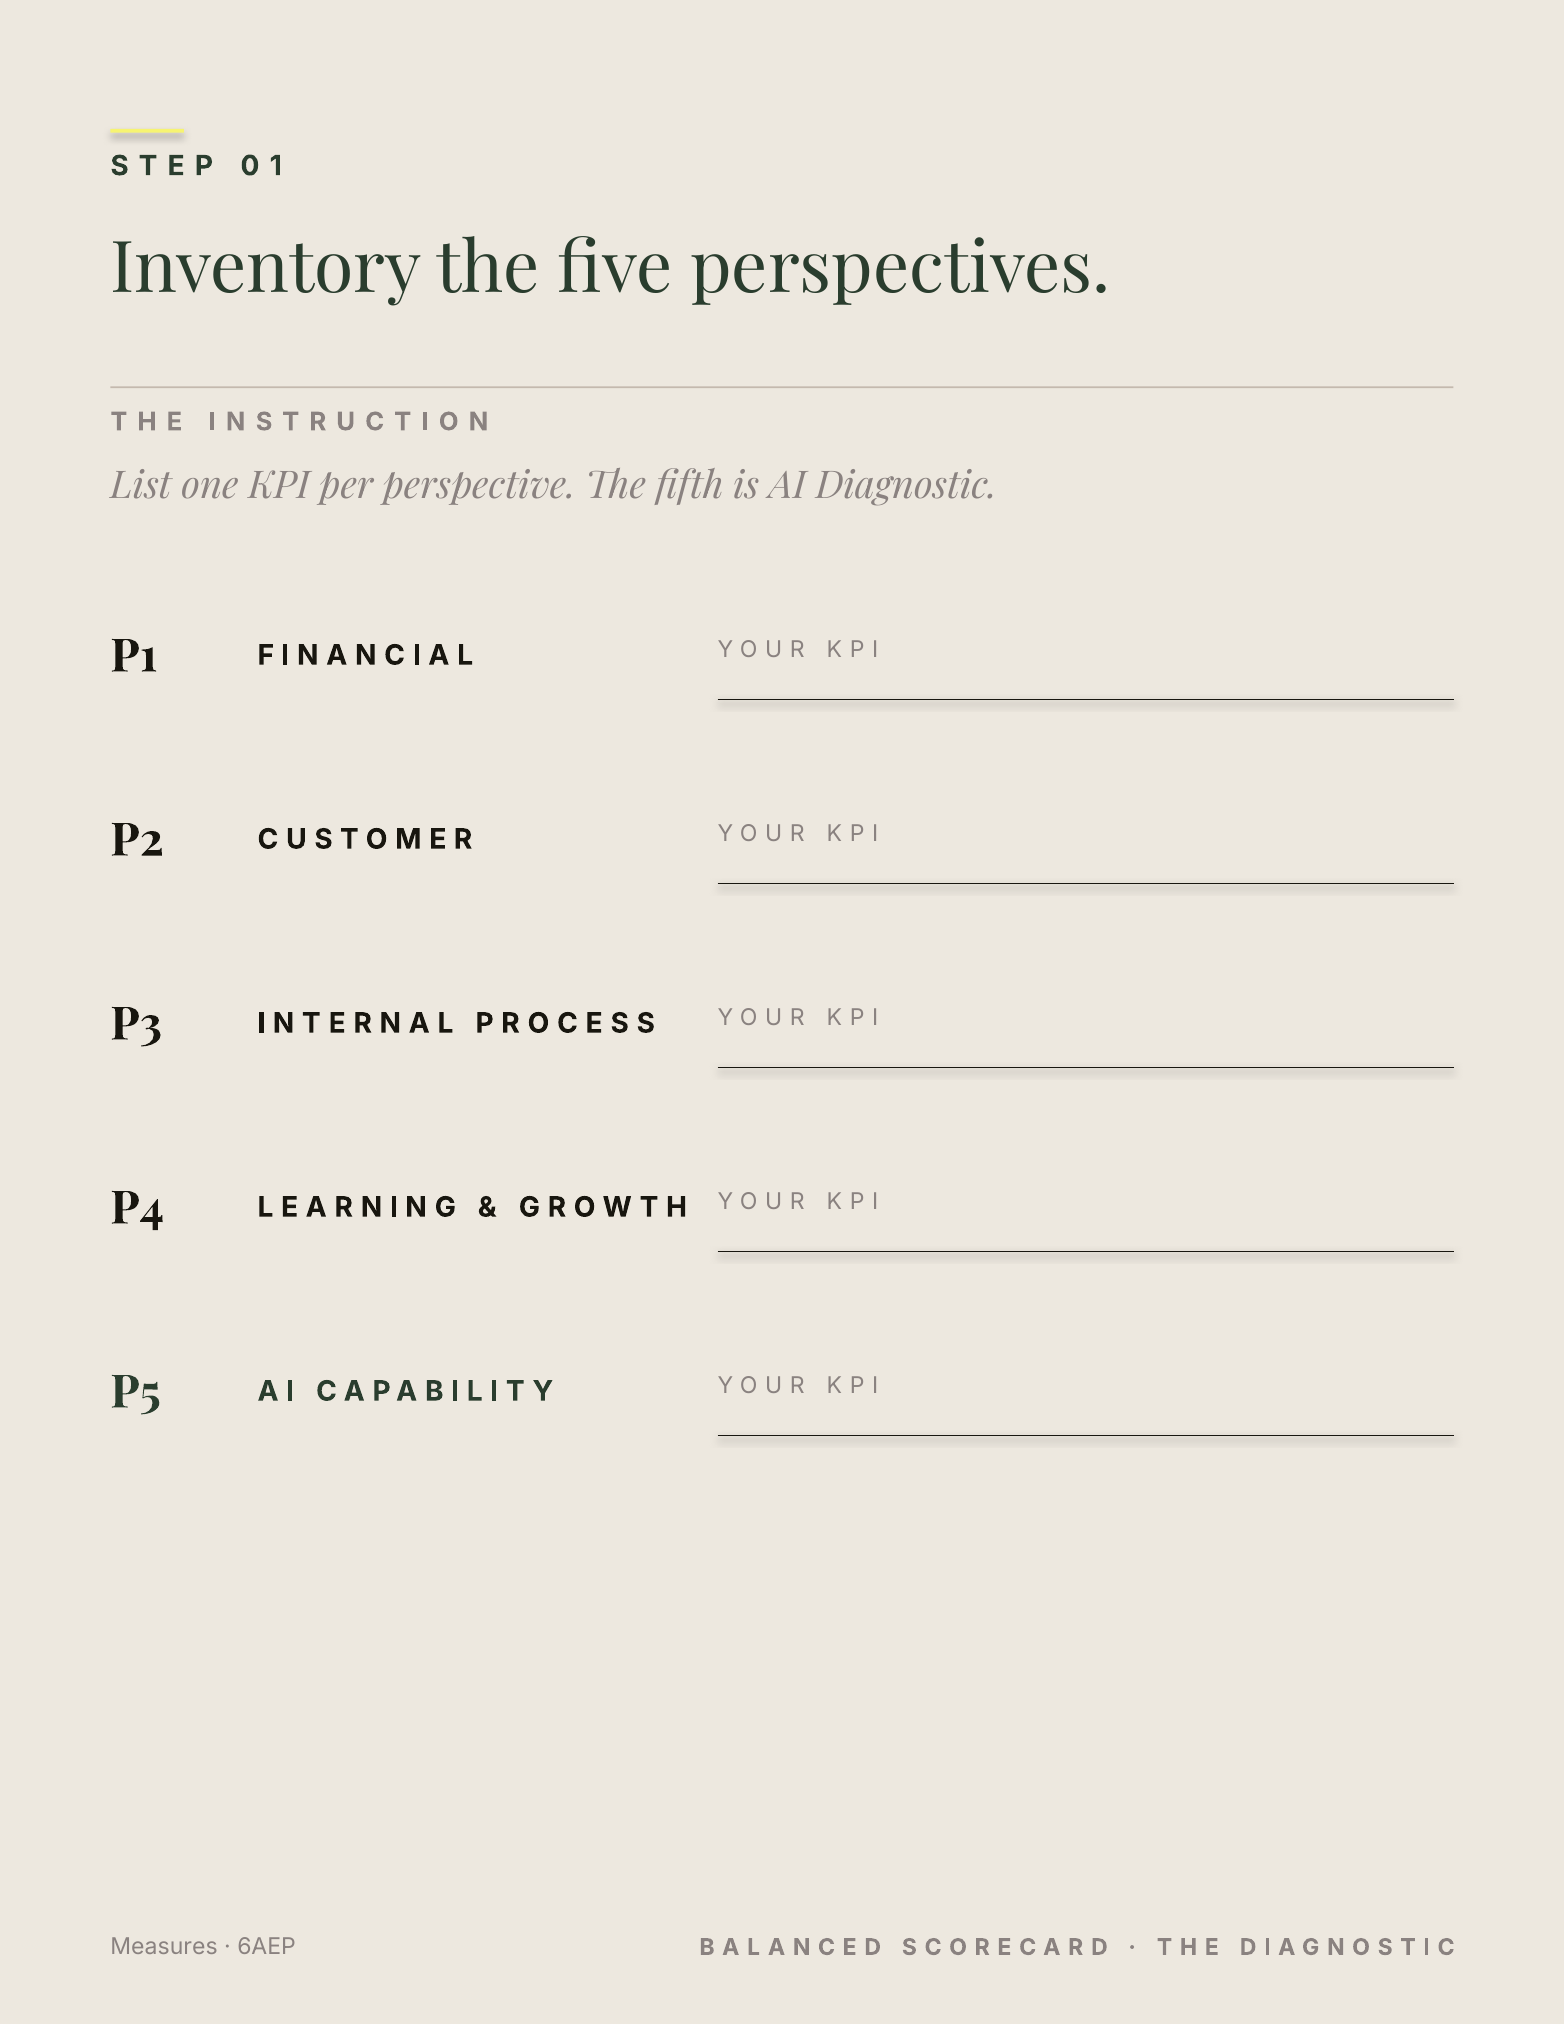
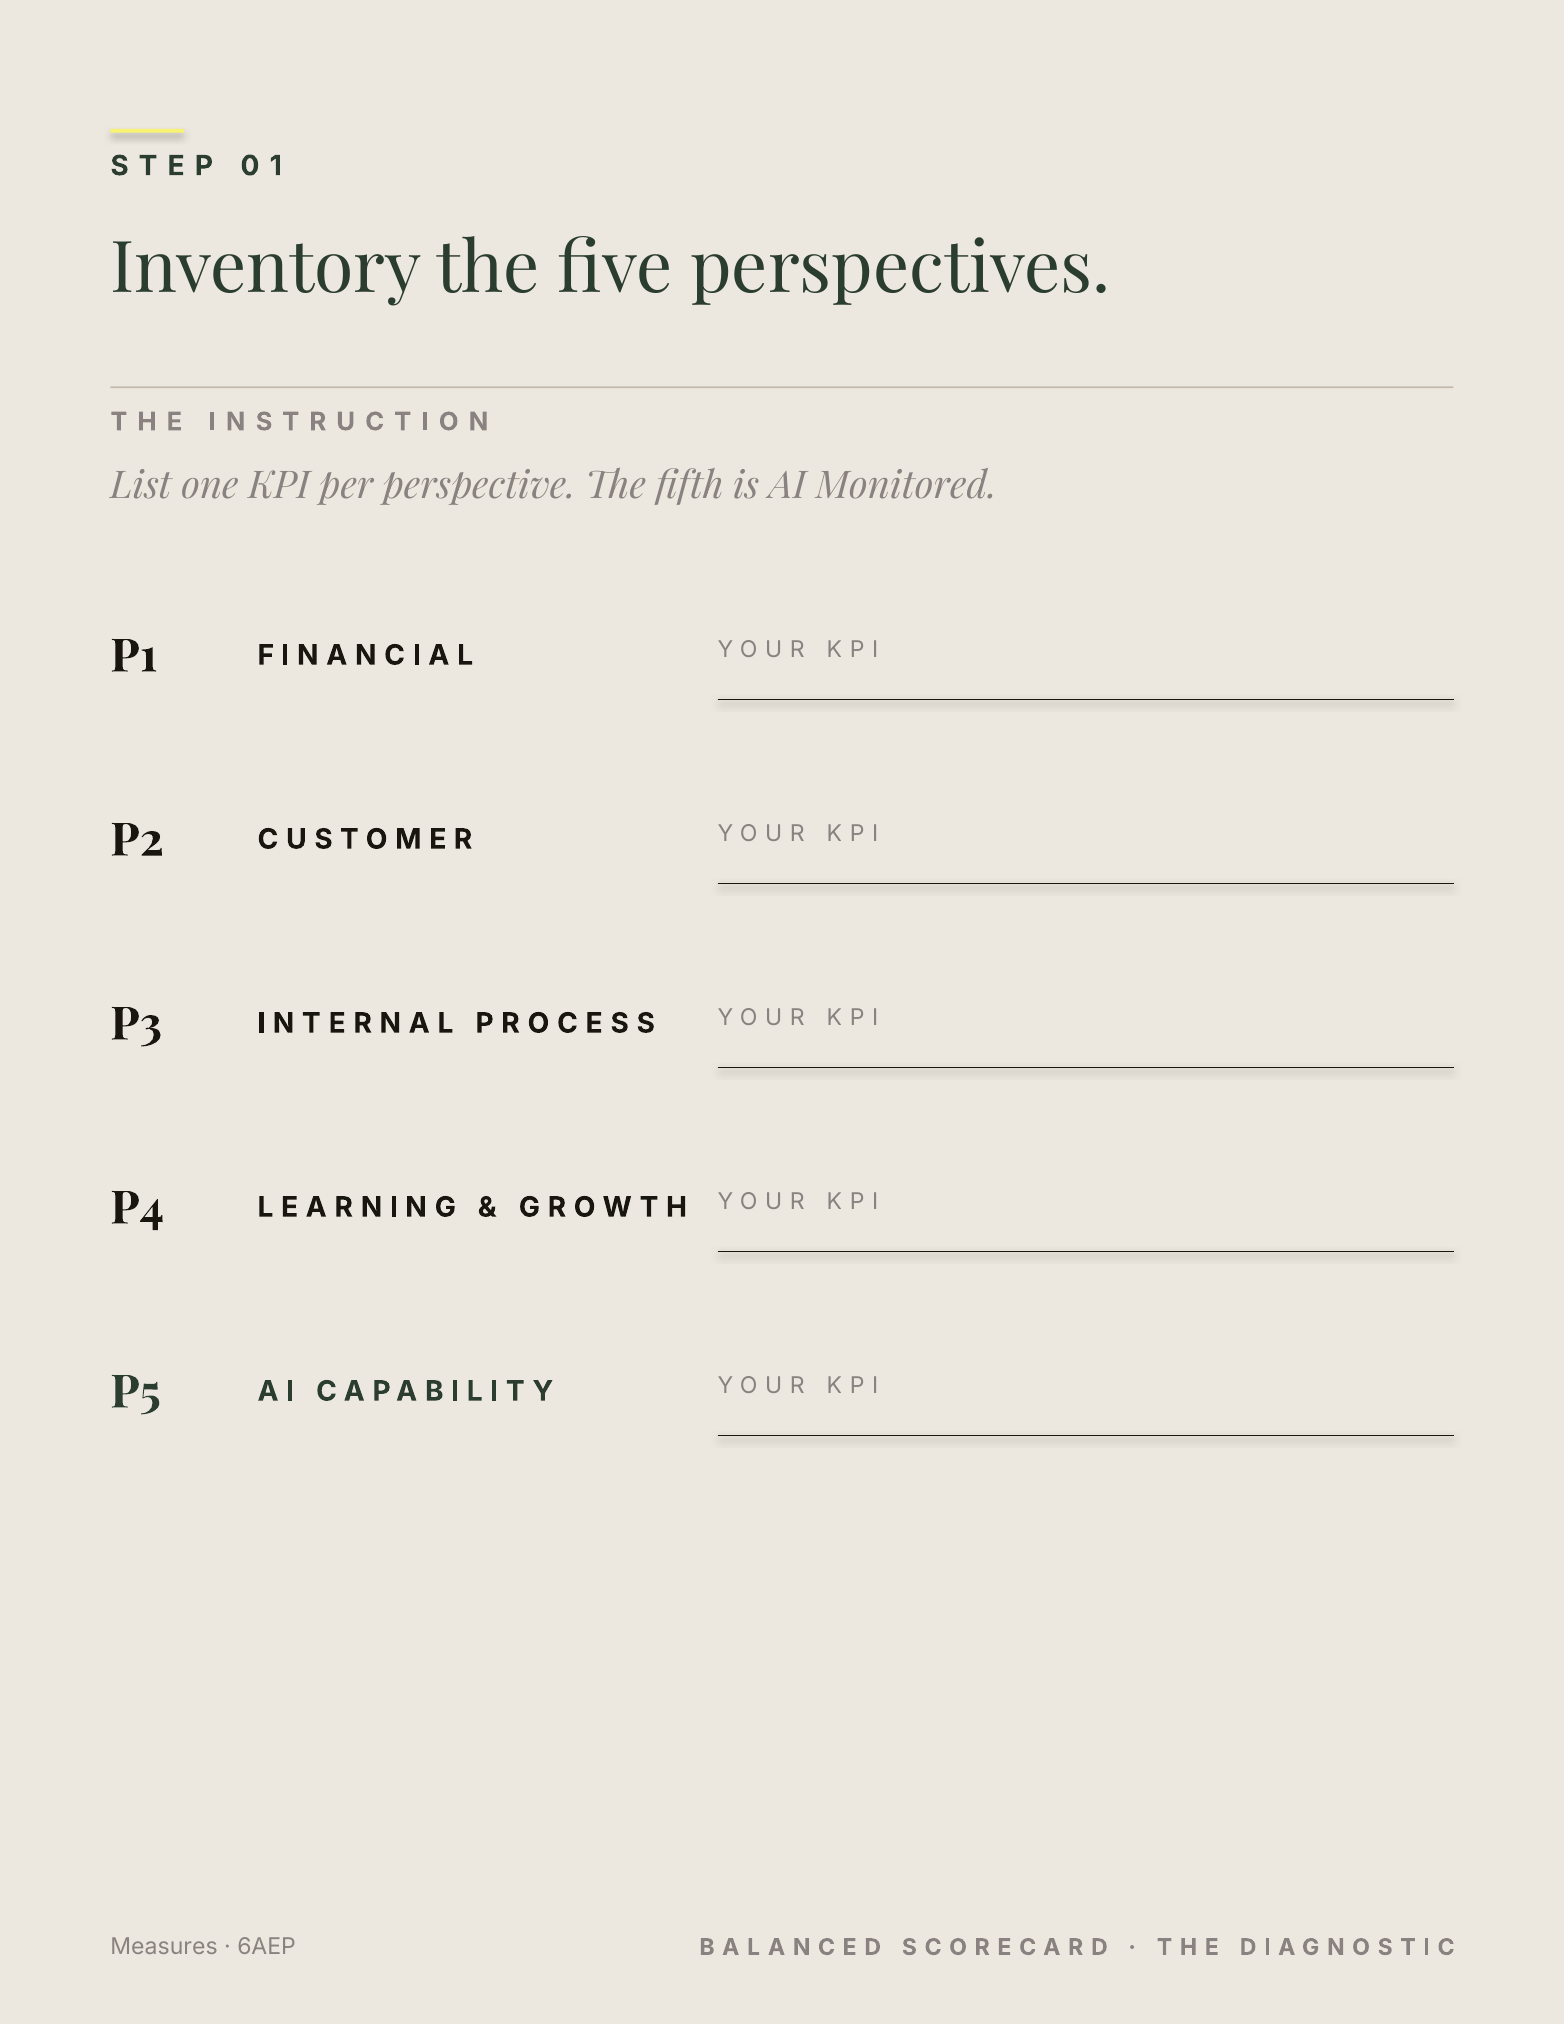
Diagnostic: Diagnostic -> Monitored
